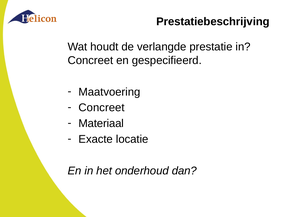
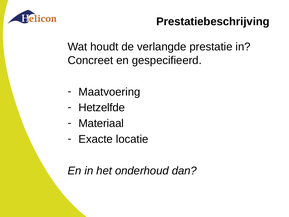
Concreet at (102, 108): Concreet -> Hetzelfde
